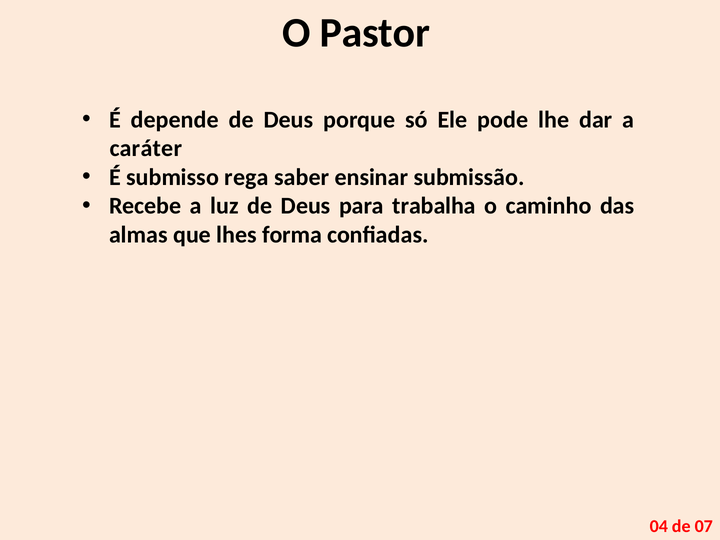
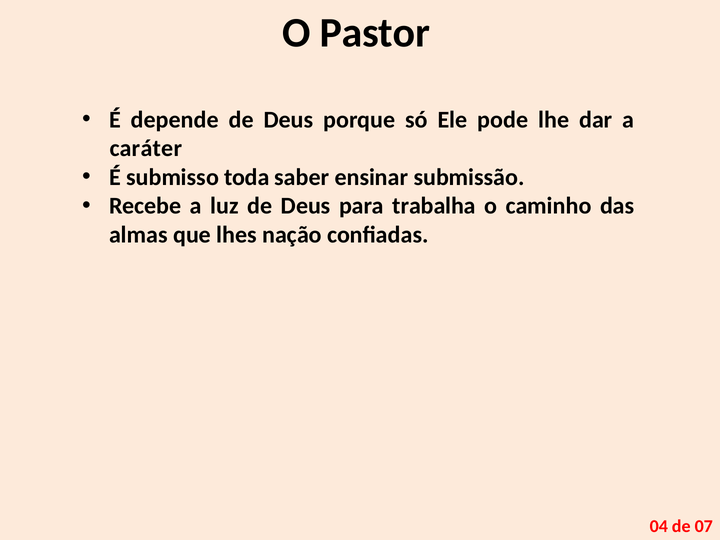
rega: rega -> toda
forma: forma -> nação
